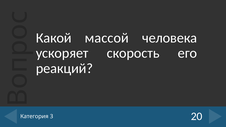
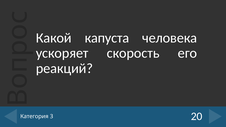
массой: массой -> капуста
